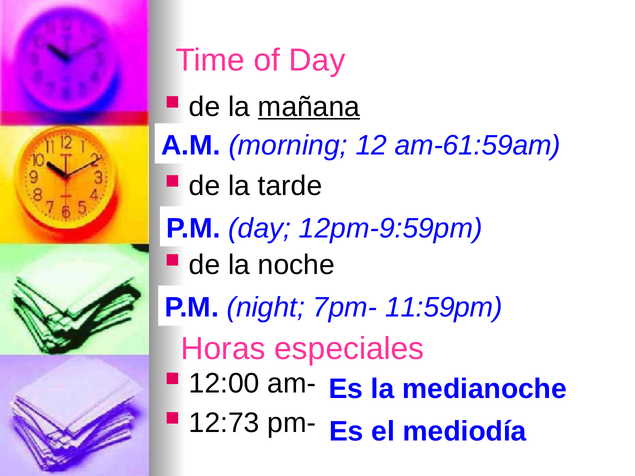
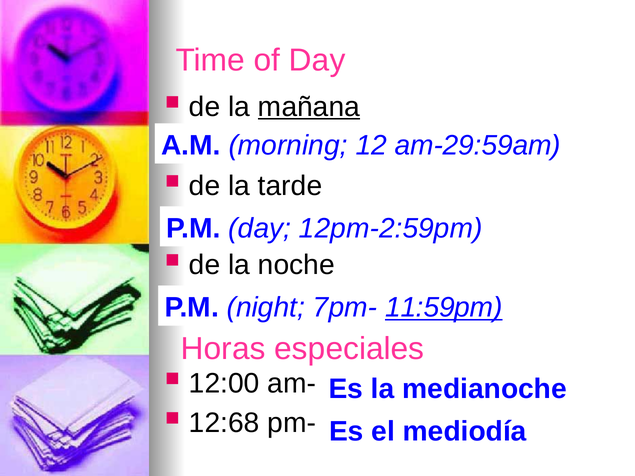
am-61:59am: am-61:59am -> am-29:59am
12pm-9:59pm: 12pm-9:59pm -> 12pm-2:59pm
11:59pm underline: none -> present
12:73: 12:73 -> 12:68
